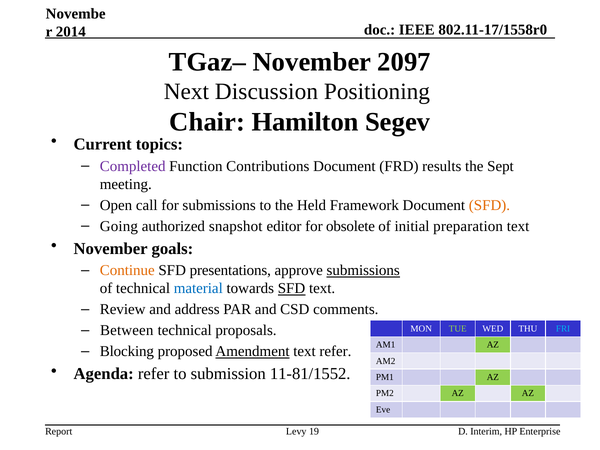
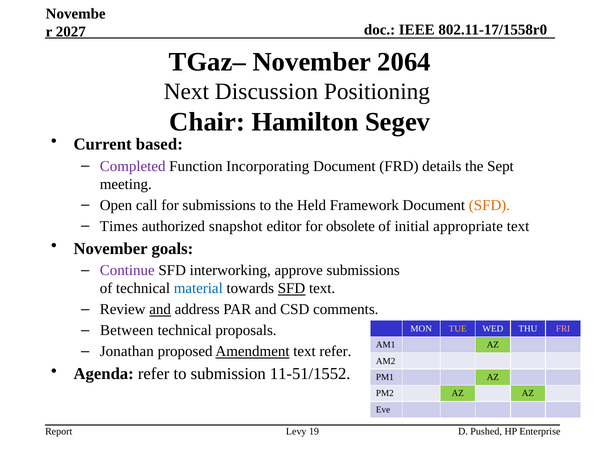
2014: 2014 -> 2027
2097: 2097 -> 2064
topics: topics -> based
Contributions: Contributions -> Incorporating
results: results -> details
Going: Going -> Times
preparation: preparation -> appropriate
Continue colour: orange -> purple
presentations: presentations -> interworking
submissions at (363, 270) underline: present -> none
and at (160, 309) underline: none -> present
TUE colour: light green -> yellow
FRI colour: light blue -> pink
Blocking: Blocking -> Jonathan
11-81/1552: 11-81/1552 -> 11-51/1552
Interim: Interim -> Pushed
